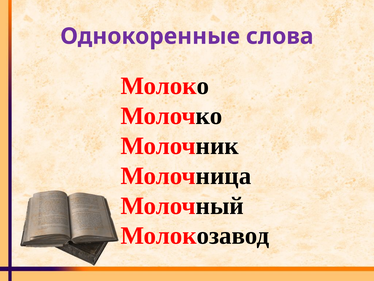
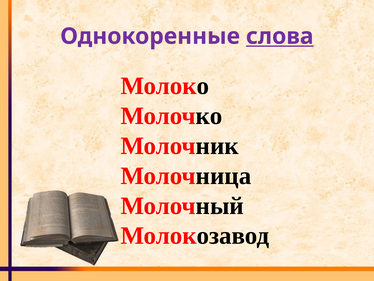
слова underline: none -> present
